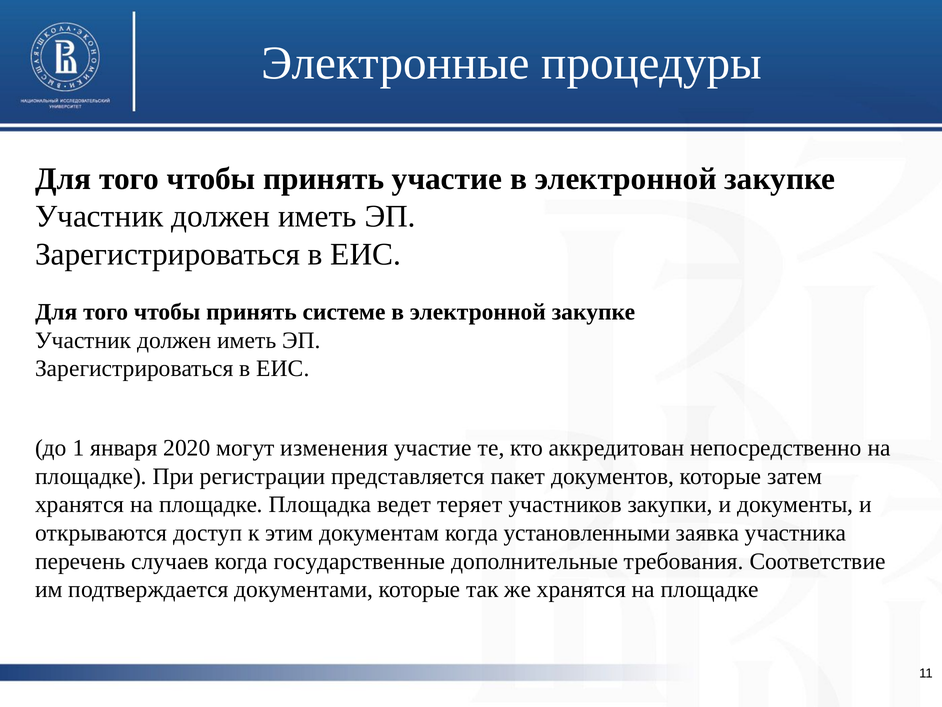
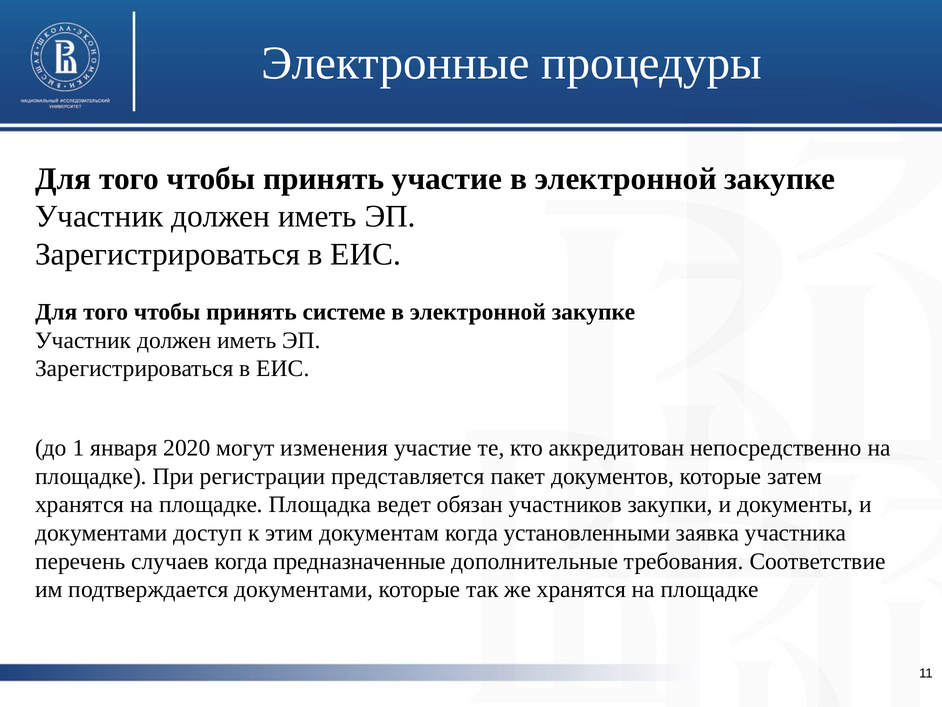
теряет: теряет -> обязан
открываются at (101, 533): открываются -> документами
государственные: государственные -> предназначенные
